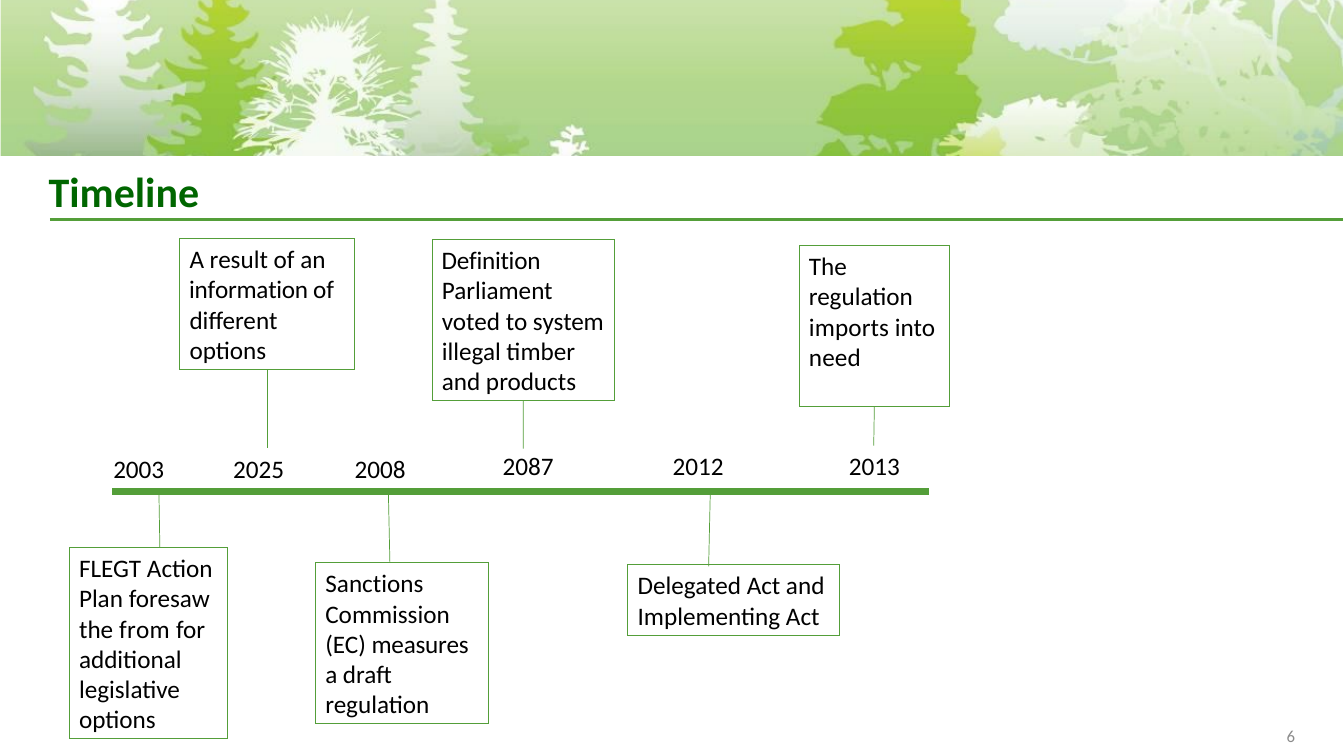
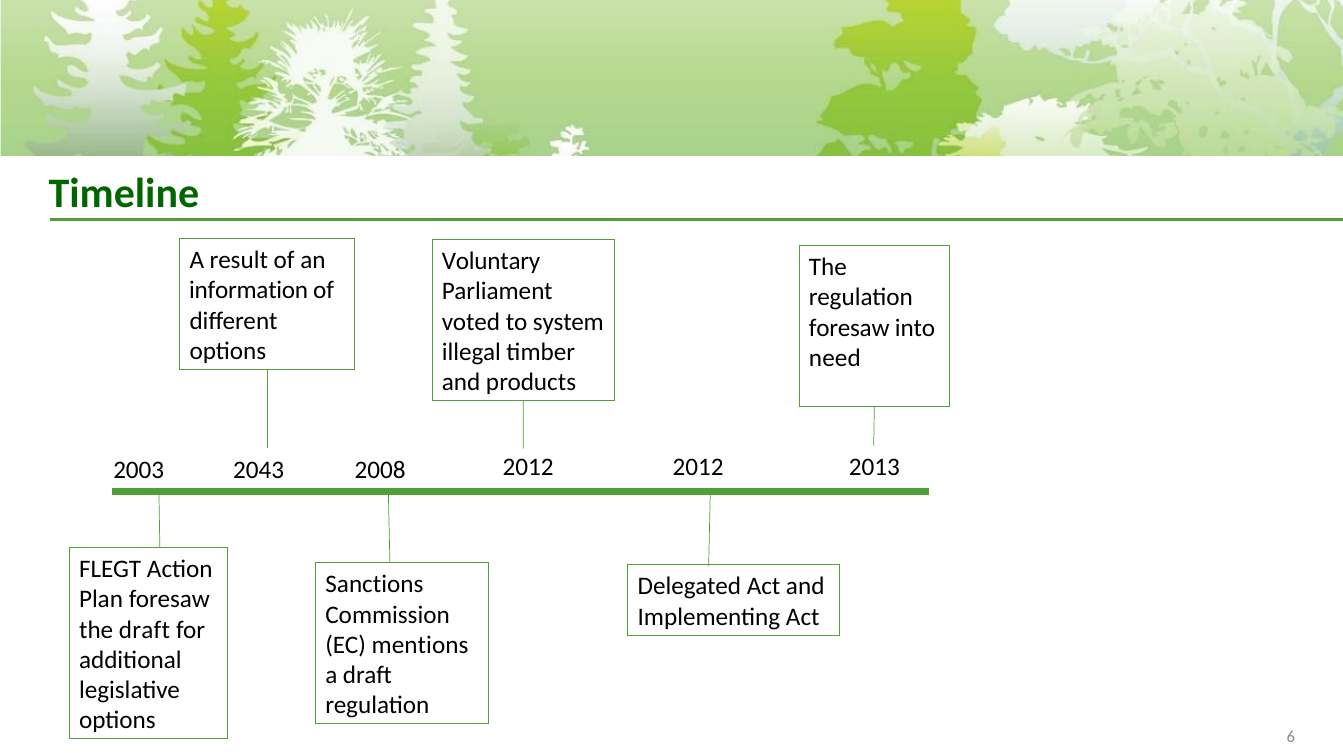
Definition: Definition -> Voluntary
imports at (849, 327): imports -> foresaw
2025: 2025 -> 2043
2008 2087: 2087 -> 2012
the from: from -> draft
measures: measures -> mentions
